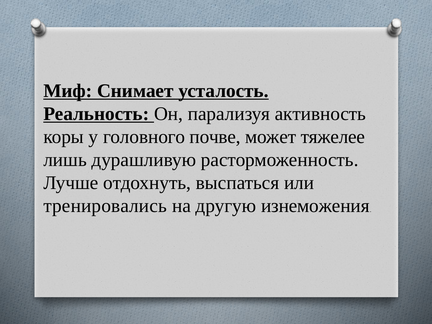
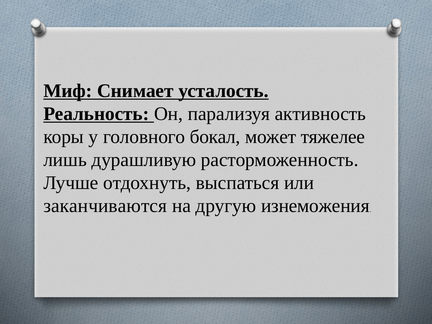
почве: почве -> бокал
тренировались: тренировались -> заканчиваются
